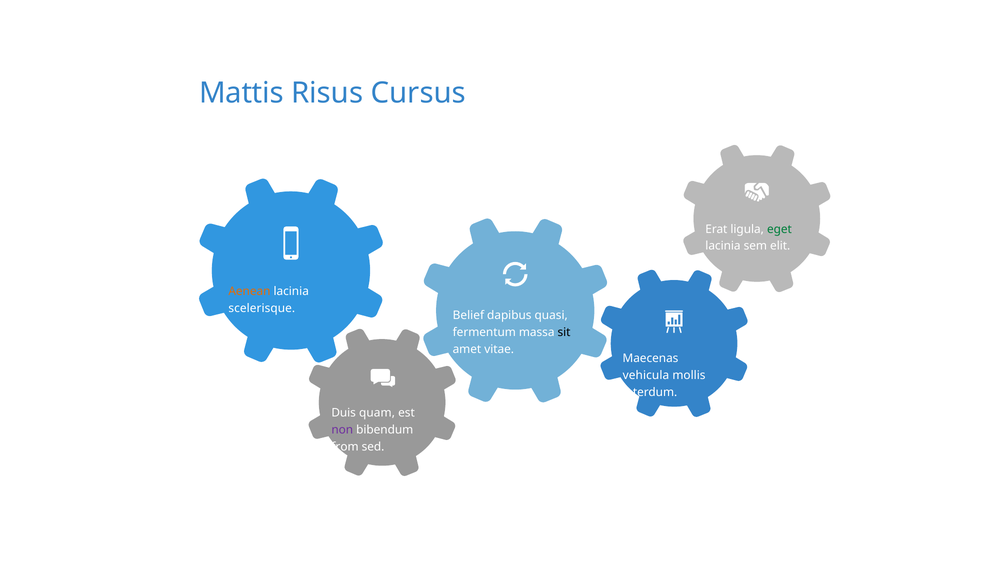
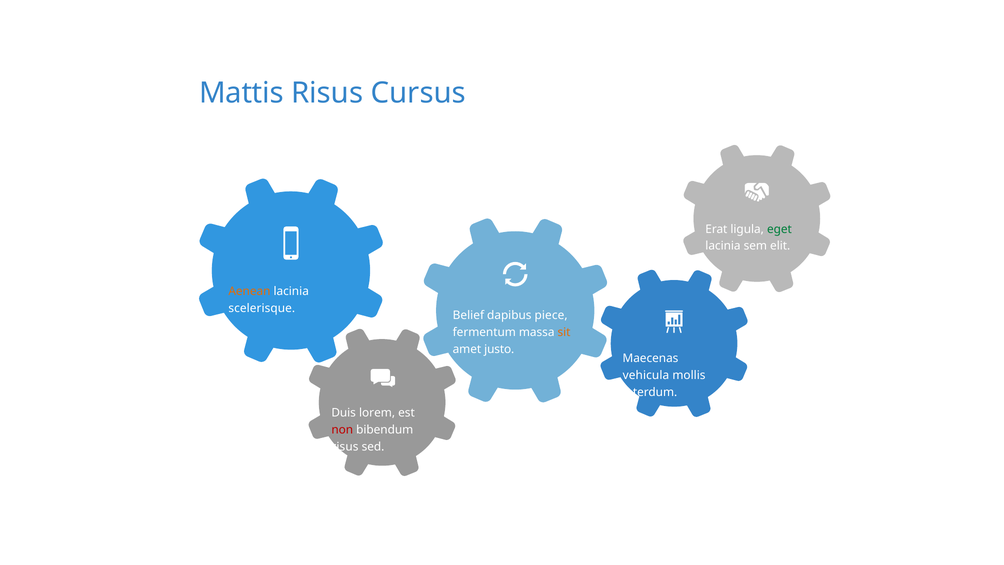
quasi: quasi -> piece
sit colour: black -> orange
vitae: vitae -> justo
quam: quam -> lorem
non colour: purple -> red
from at (345, 447): from -> risus
